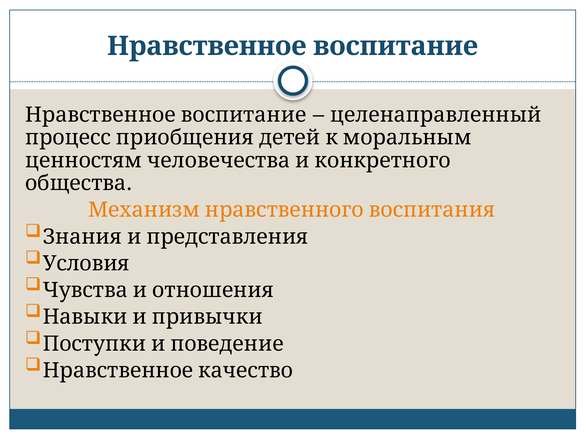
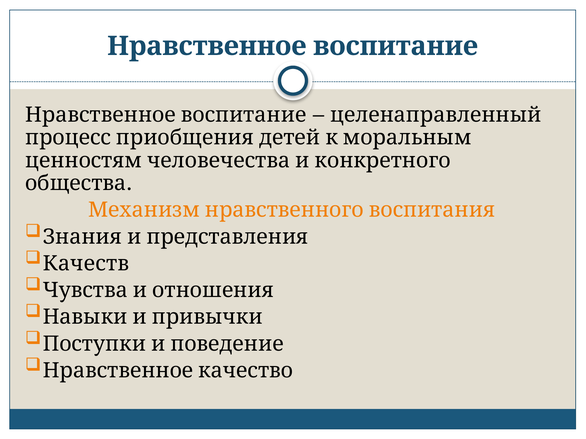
Условия: Условия -> Качеств
